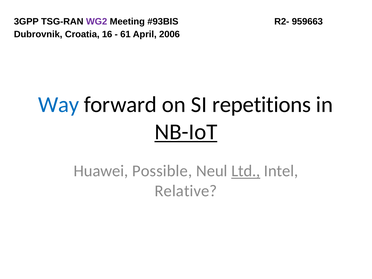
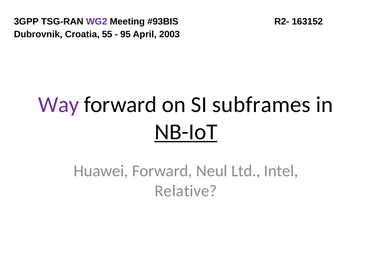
959663: 959663 -> 163152
16: 16 -> 55
61: 61 -> 95
2006: 2006 -> 2003
Way colour: blue -> purple
repetitions: repetitions -> subframes
Huawei Possible: Possible -> Forward
Ltd underline: present -> none
